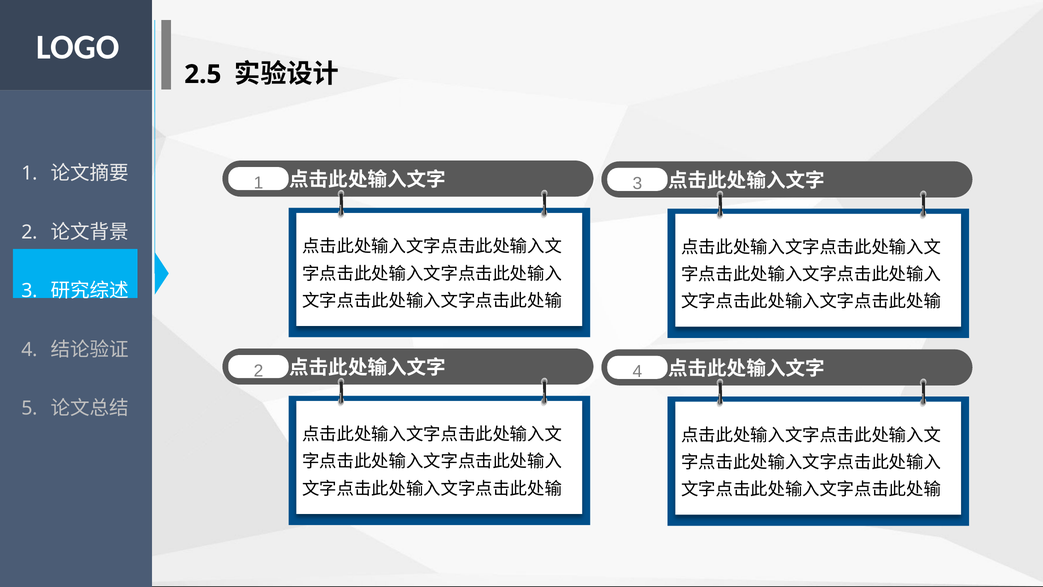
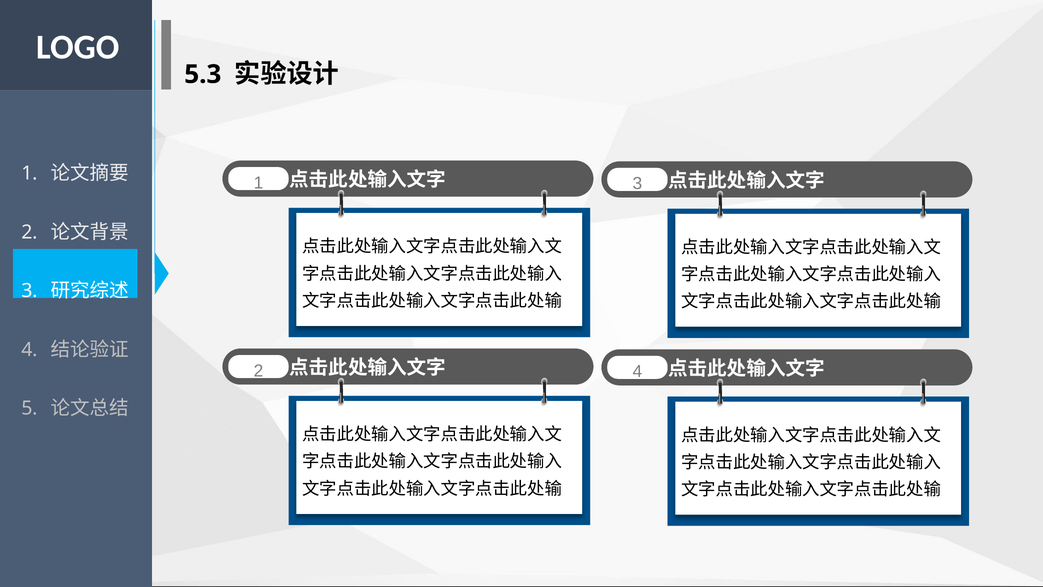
2.5: 2.5 -> 5.3
